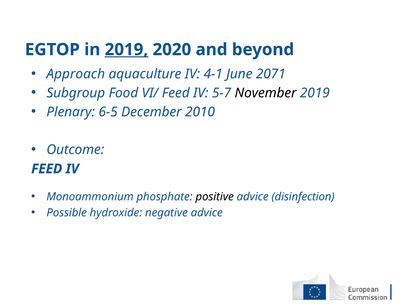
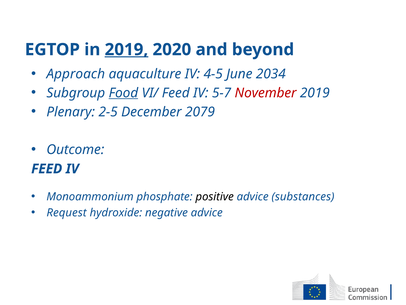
4-1: 4-1 -> 4-5
2071: 2071 -> 2034
Food underline: none -> present
November colour: black -> red
6-5: 6-5 -> 2-5
2010: 2010 -> 2079
disinfection: disinfection -> substances
Possible: Possible -> Request
